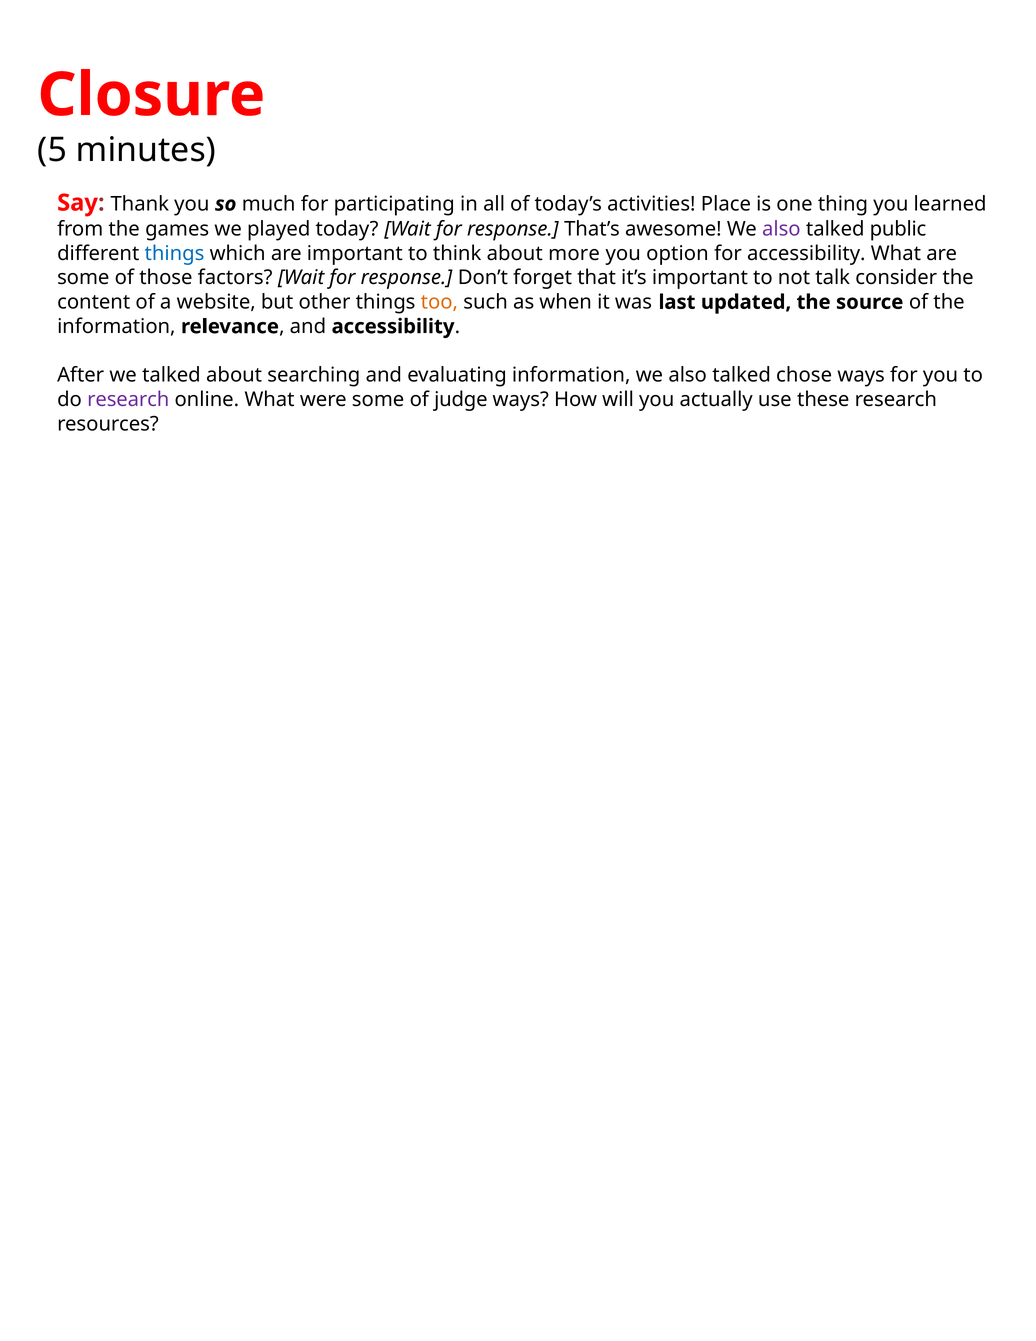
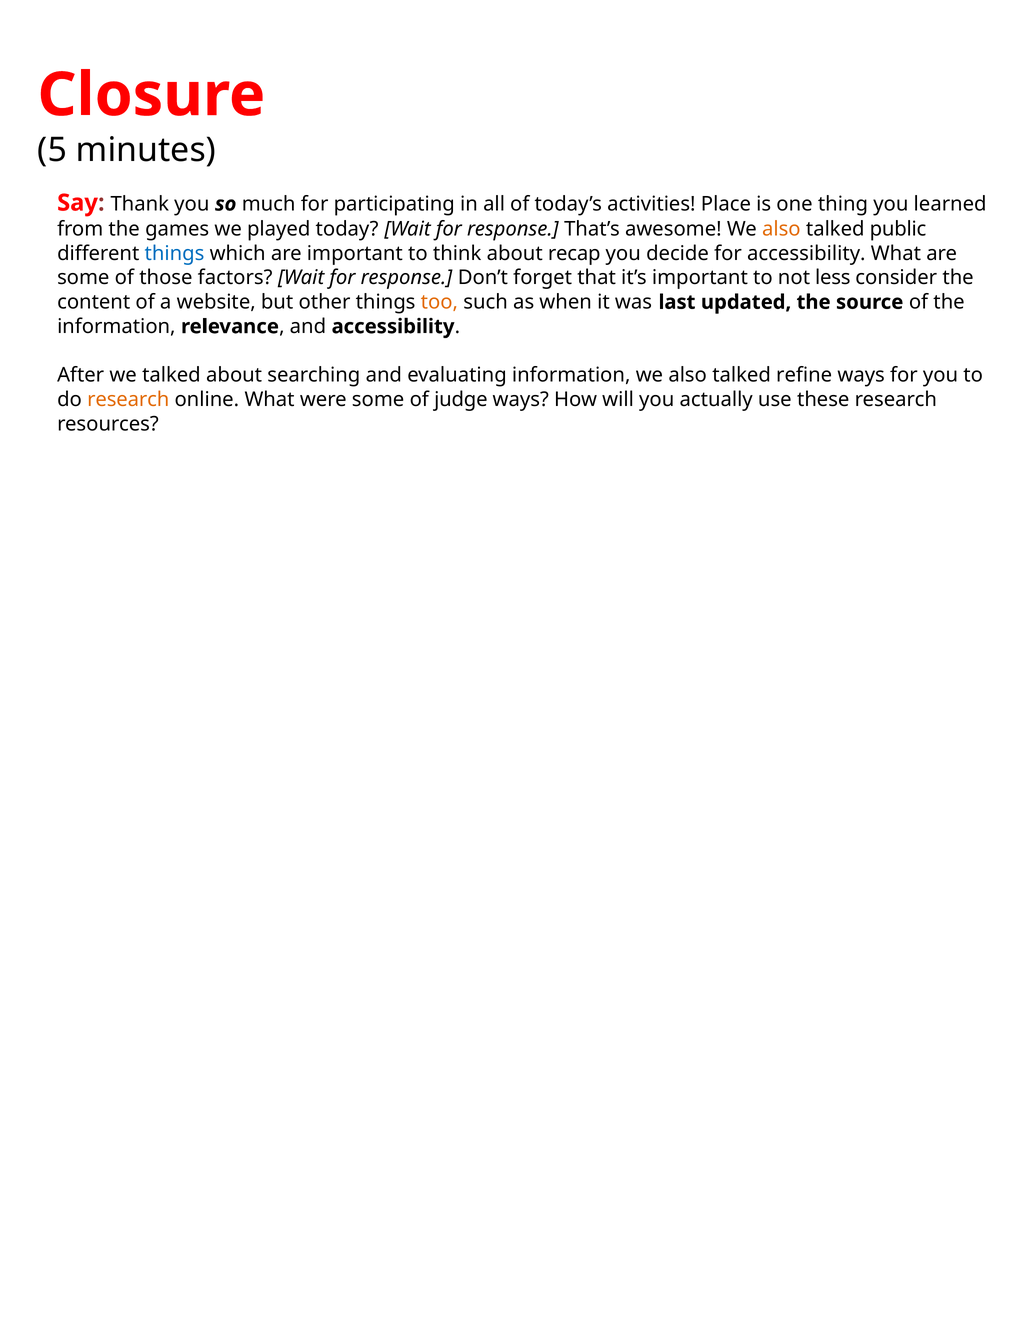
also at (781, 229) colour: purple -> orange
more: more -> recap
option: option -> decide
talk: talk -> less
chose: chose -> refine
research at (128, 400) colour: purple -> orange
